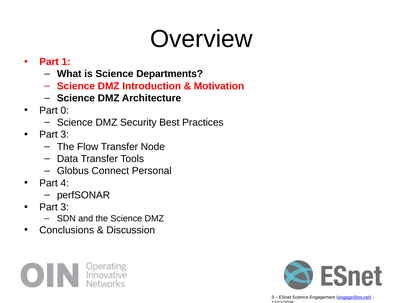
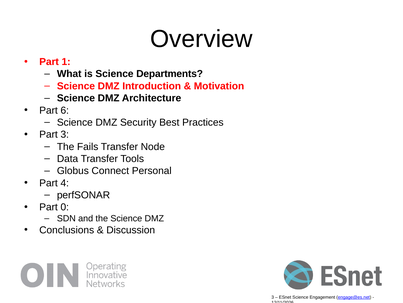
0: 0 -> 6
Flow: Flow -> Fails
3 at (65, 207): 3 -> 0
